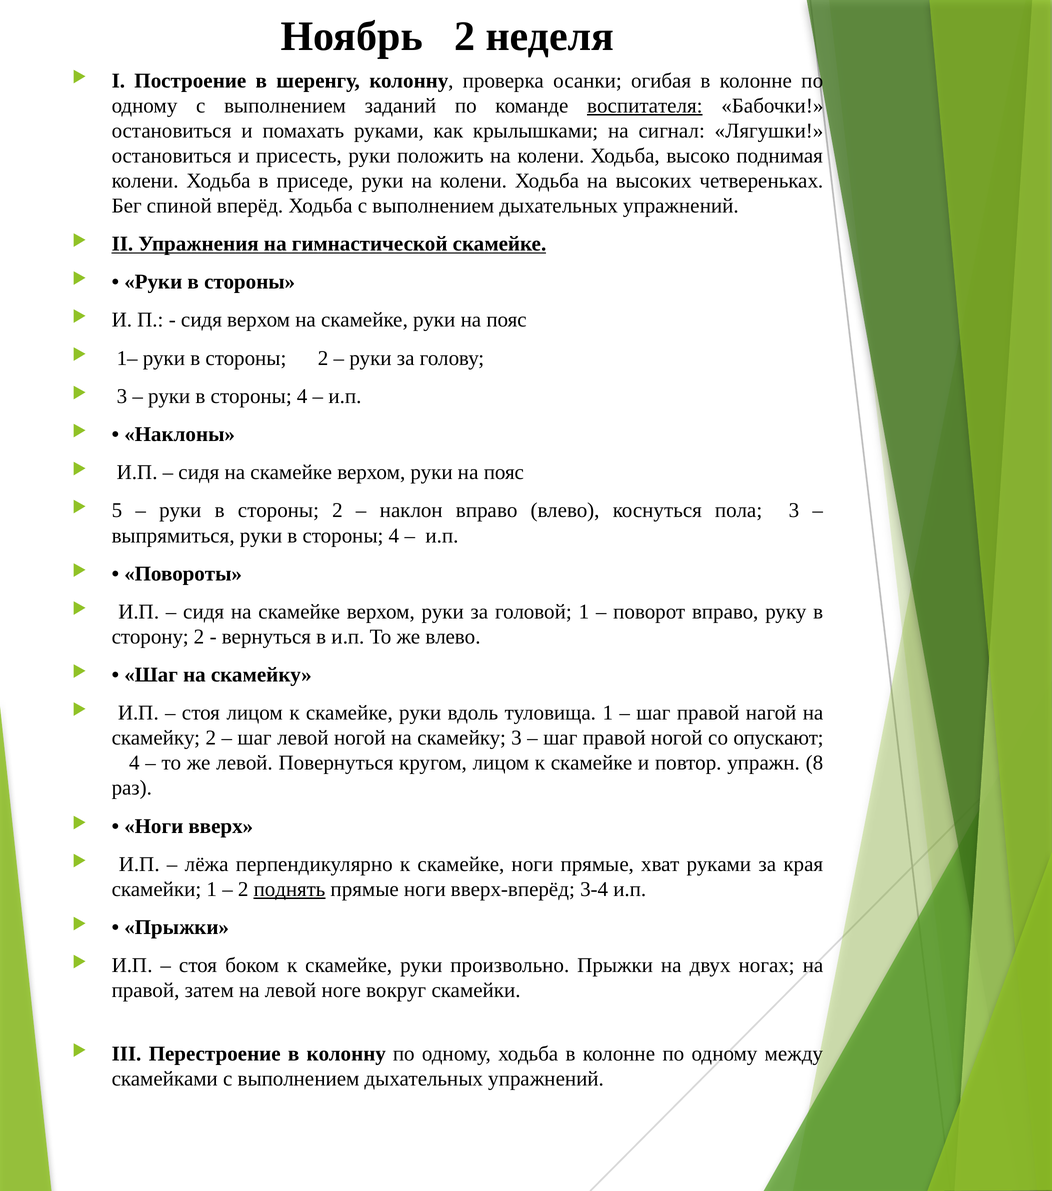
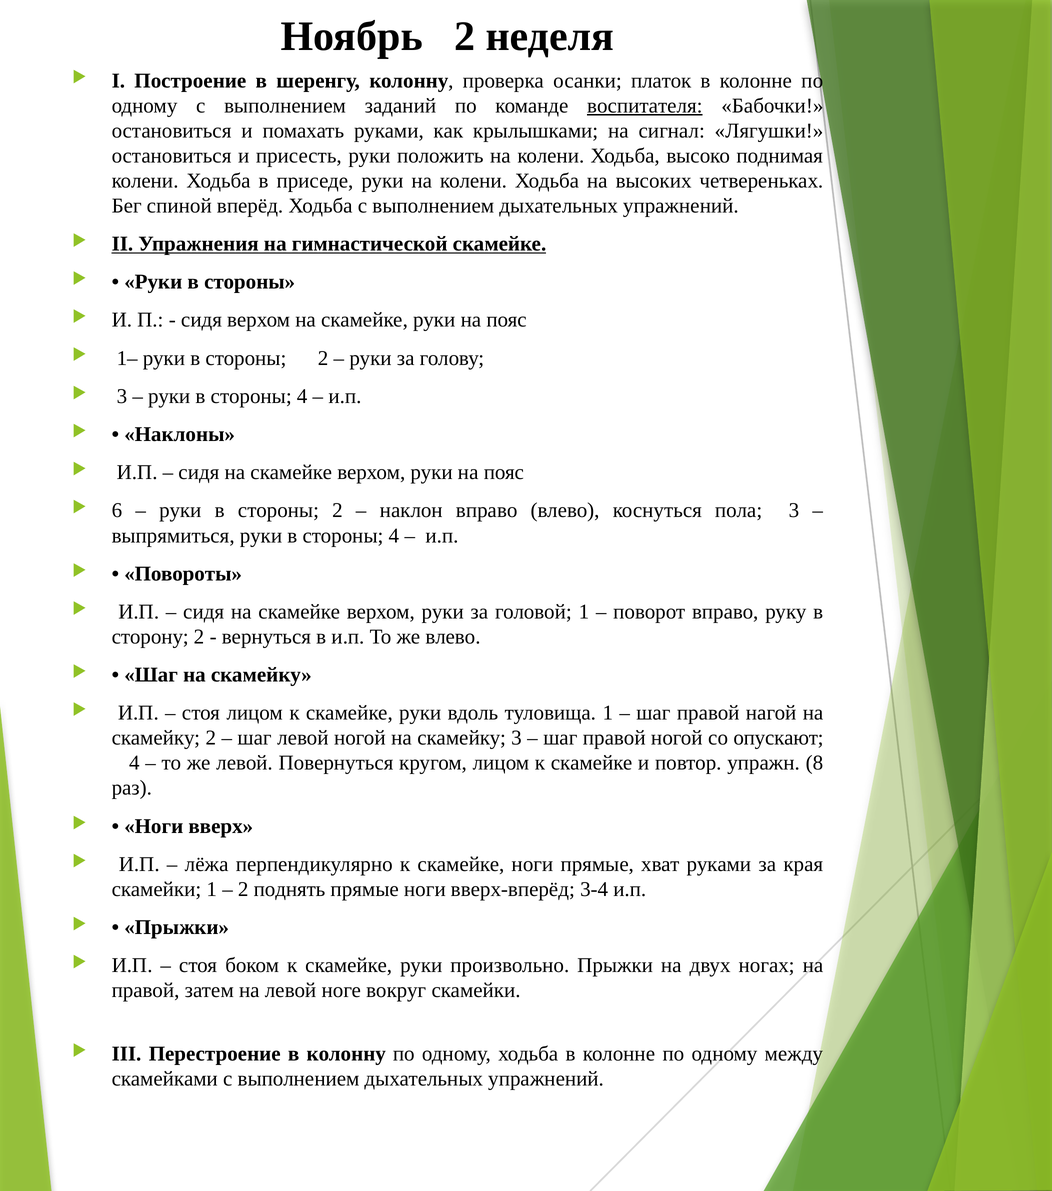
огибая: огибая -> платок
5: 5 -> 6
поднять underline: present -> none
